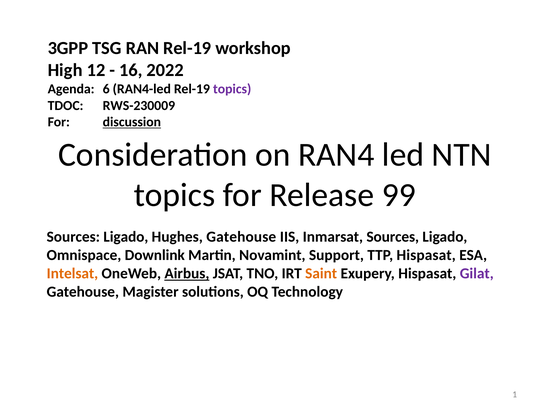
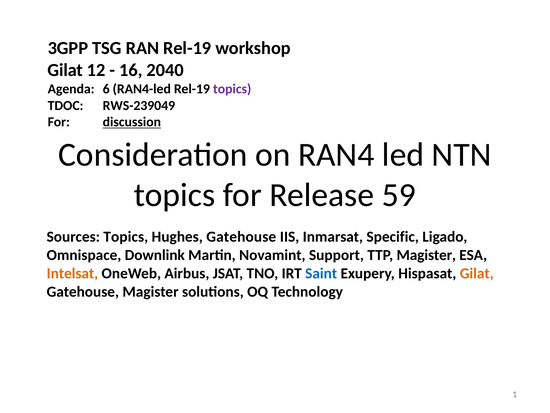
High at (65, 70): High -> Gilat
2022: 2022 -> 2040
RWS-230009: RWS-230009 -> RWS-239049
99: 99 -> 59
Ligado at (126, 237): Ligado -> Topics
Inmarsat Sources: Sources -> Specific
TTP Hispasat: Hispasat -> Magister
Airbus underline: present -> none
Saint colour: orange -> blue
Gilat at (477, 273) colour: purple -> orange
